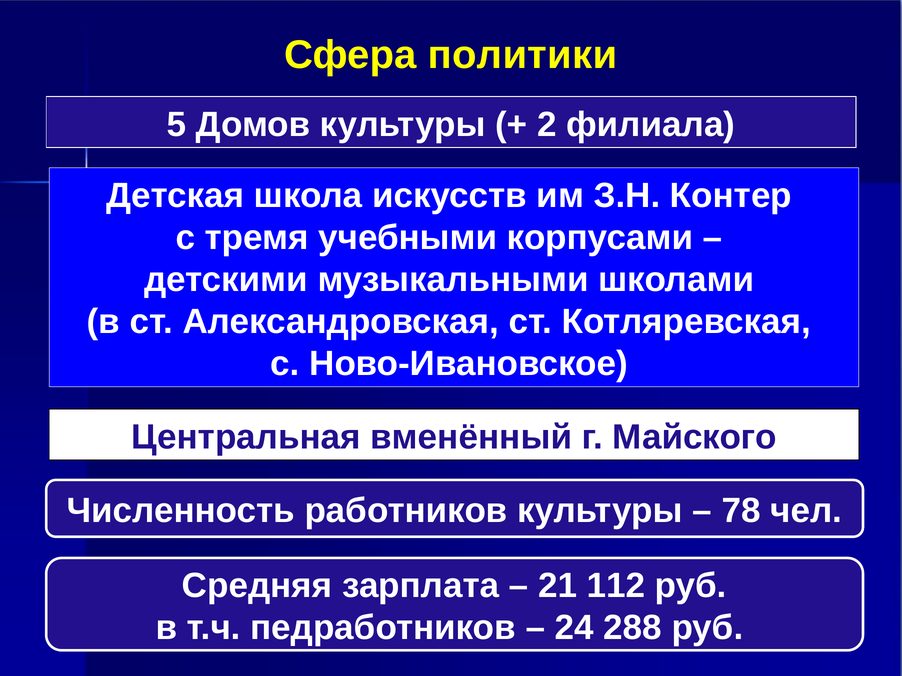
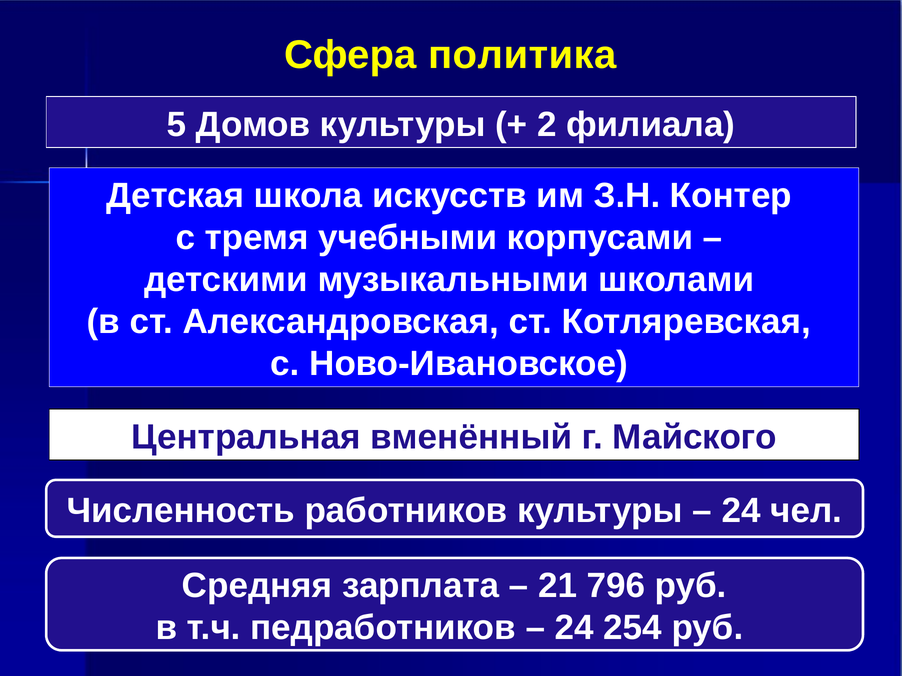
политики: политики -> политика
78 at (741, 511): 78 -> 24
112: 112 -> 796
288: 288 -> 254
